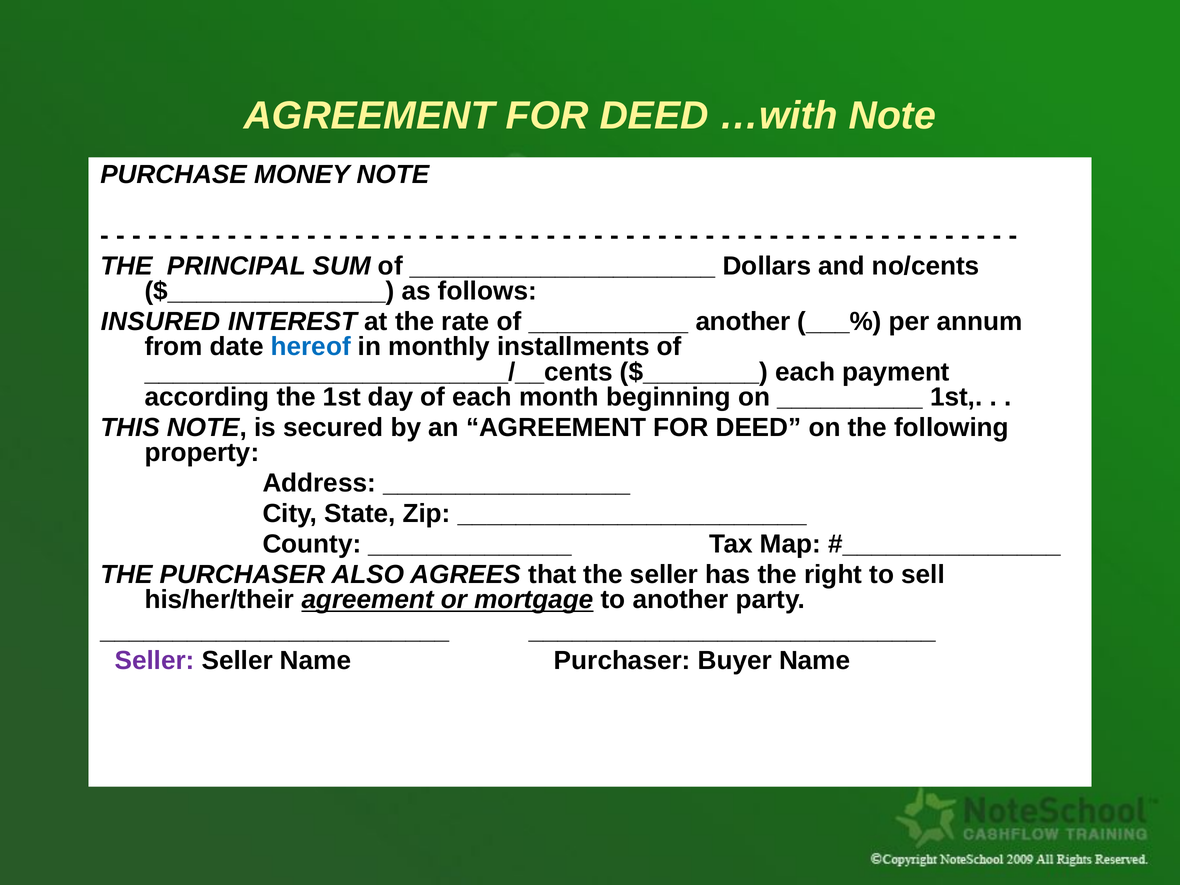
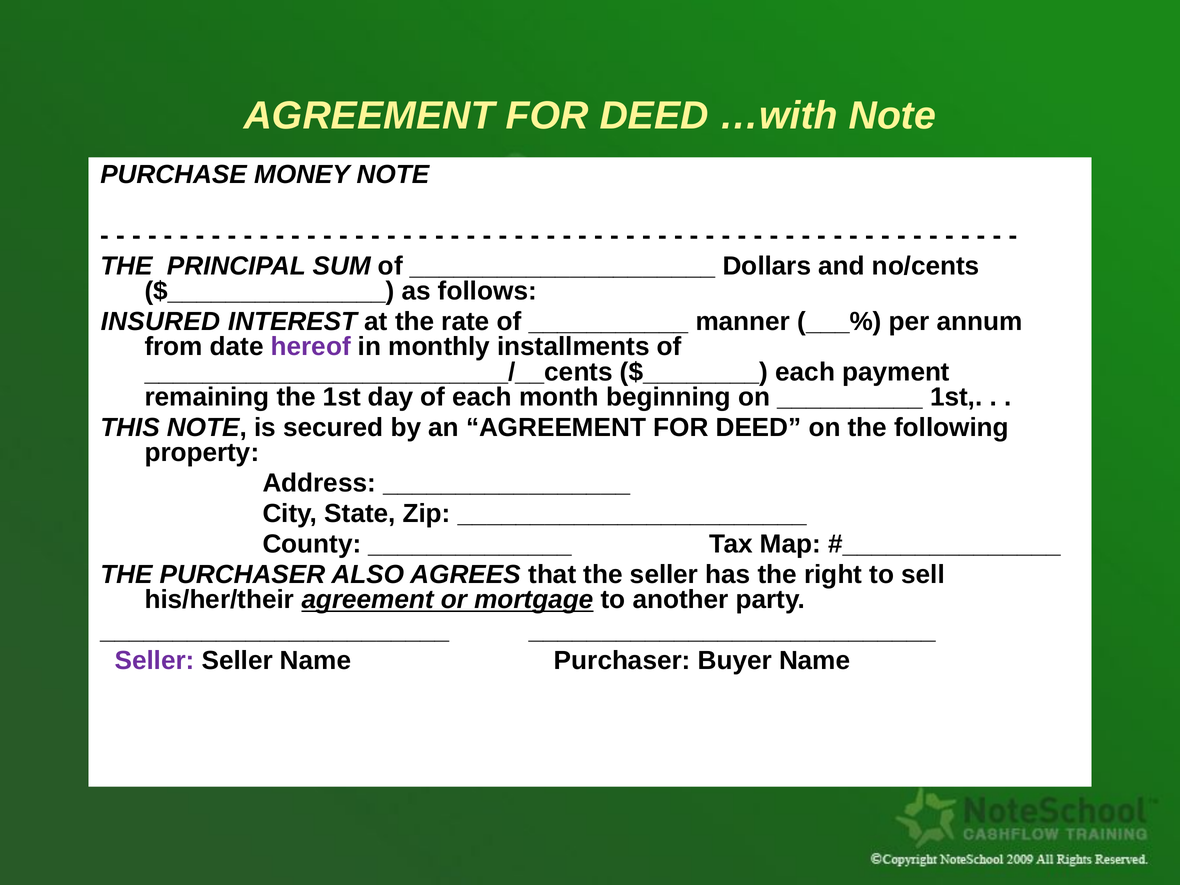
another at (743, 322): another -> manner
hereof colour: blue -> purple
according: according -> remaining
